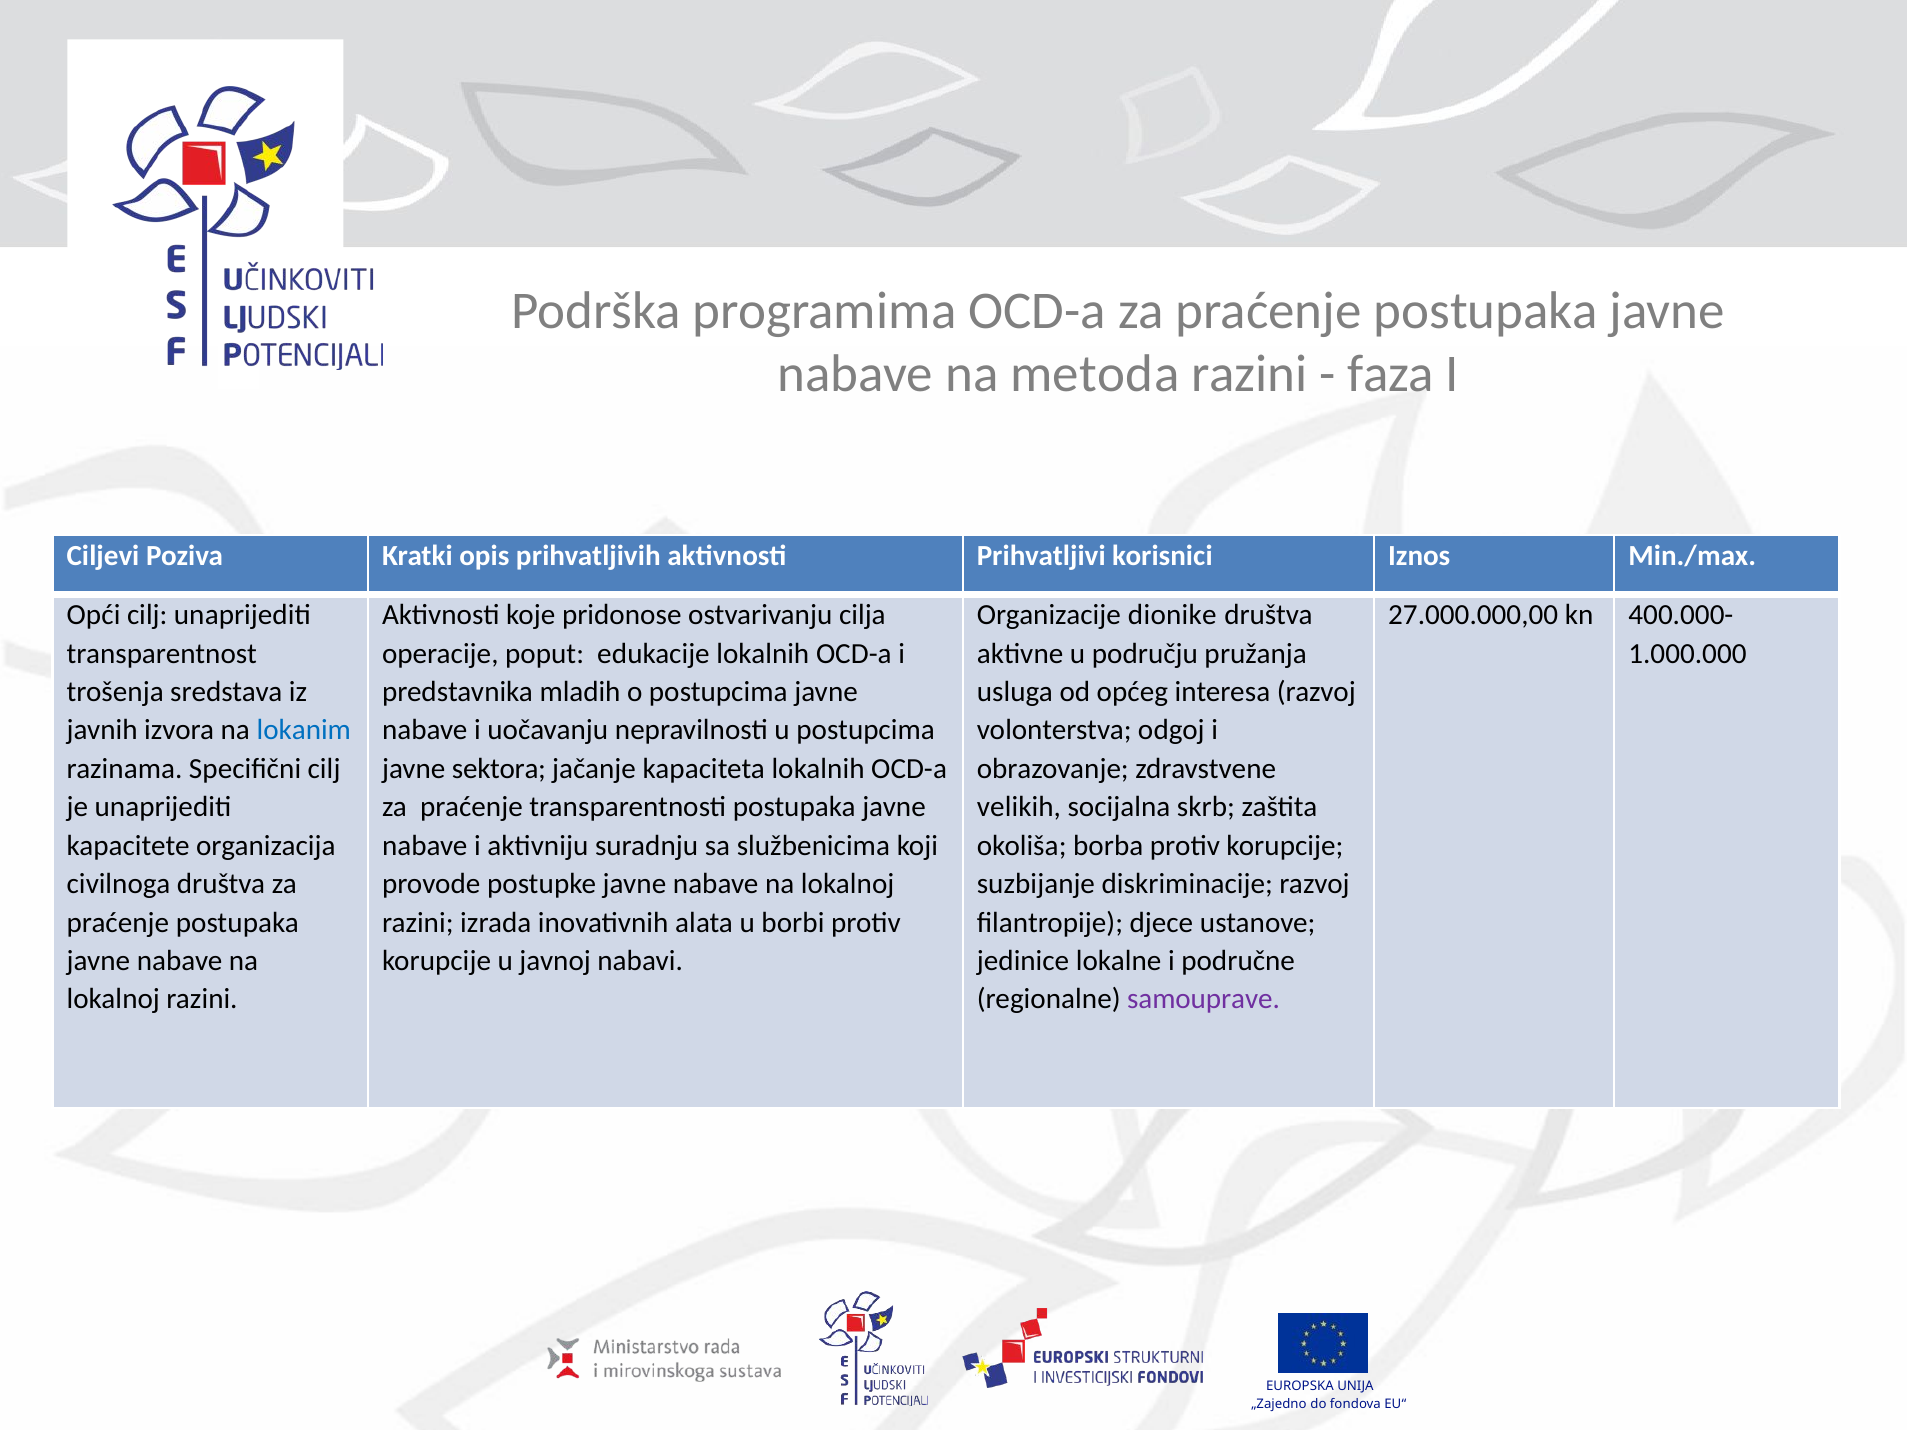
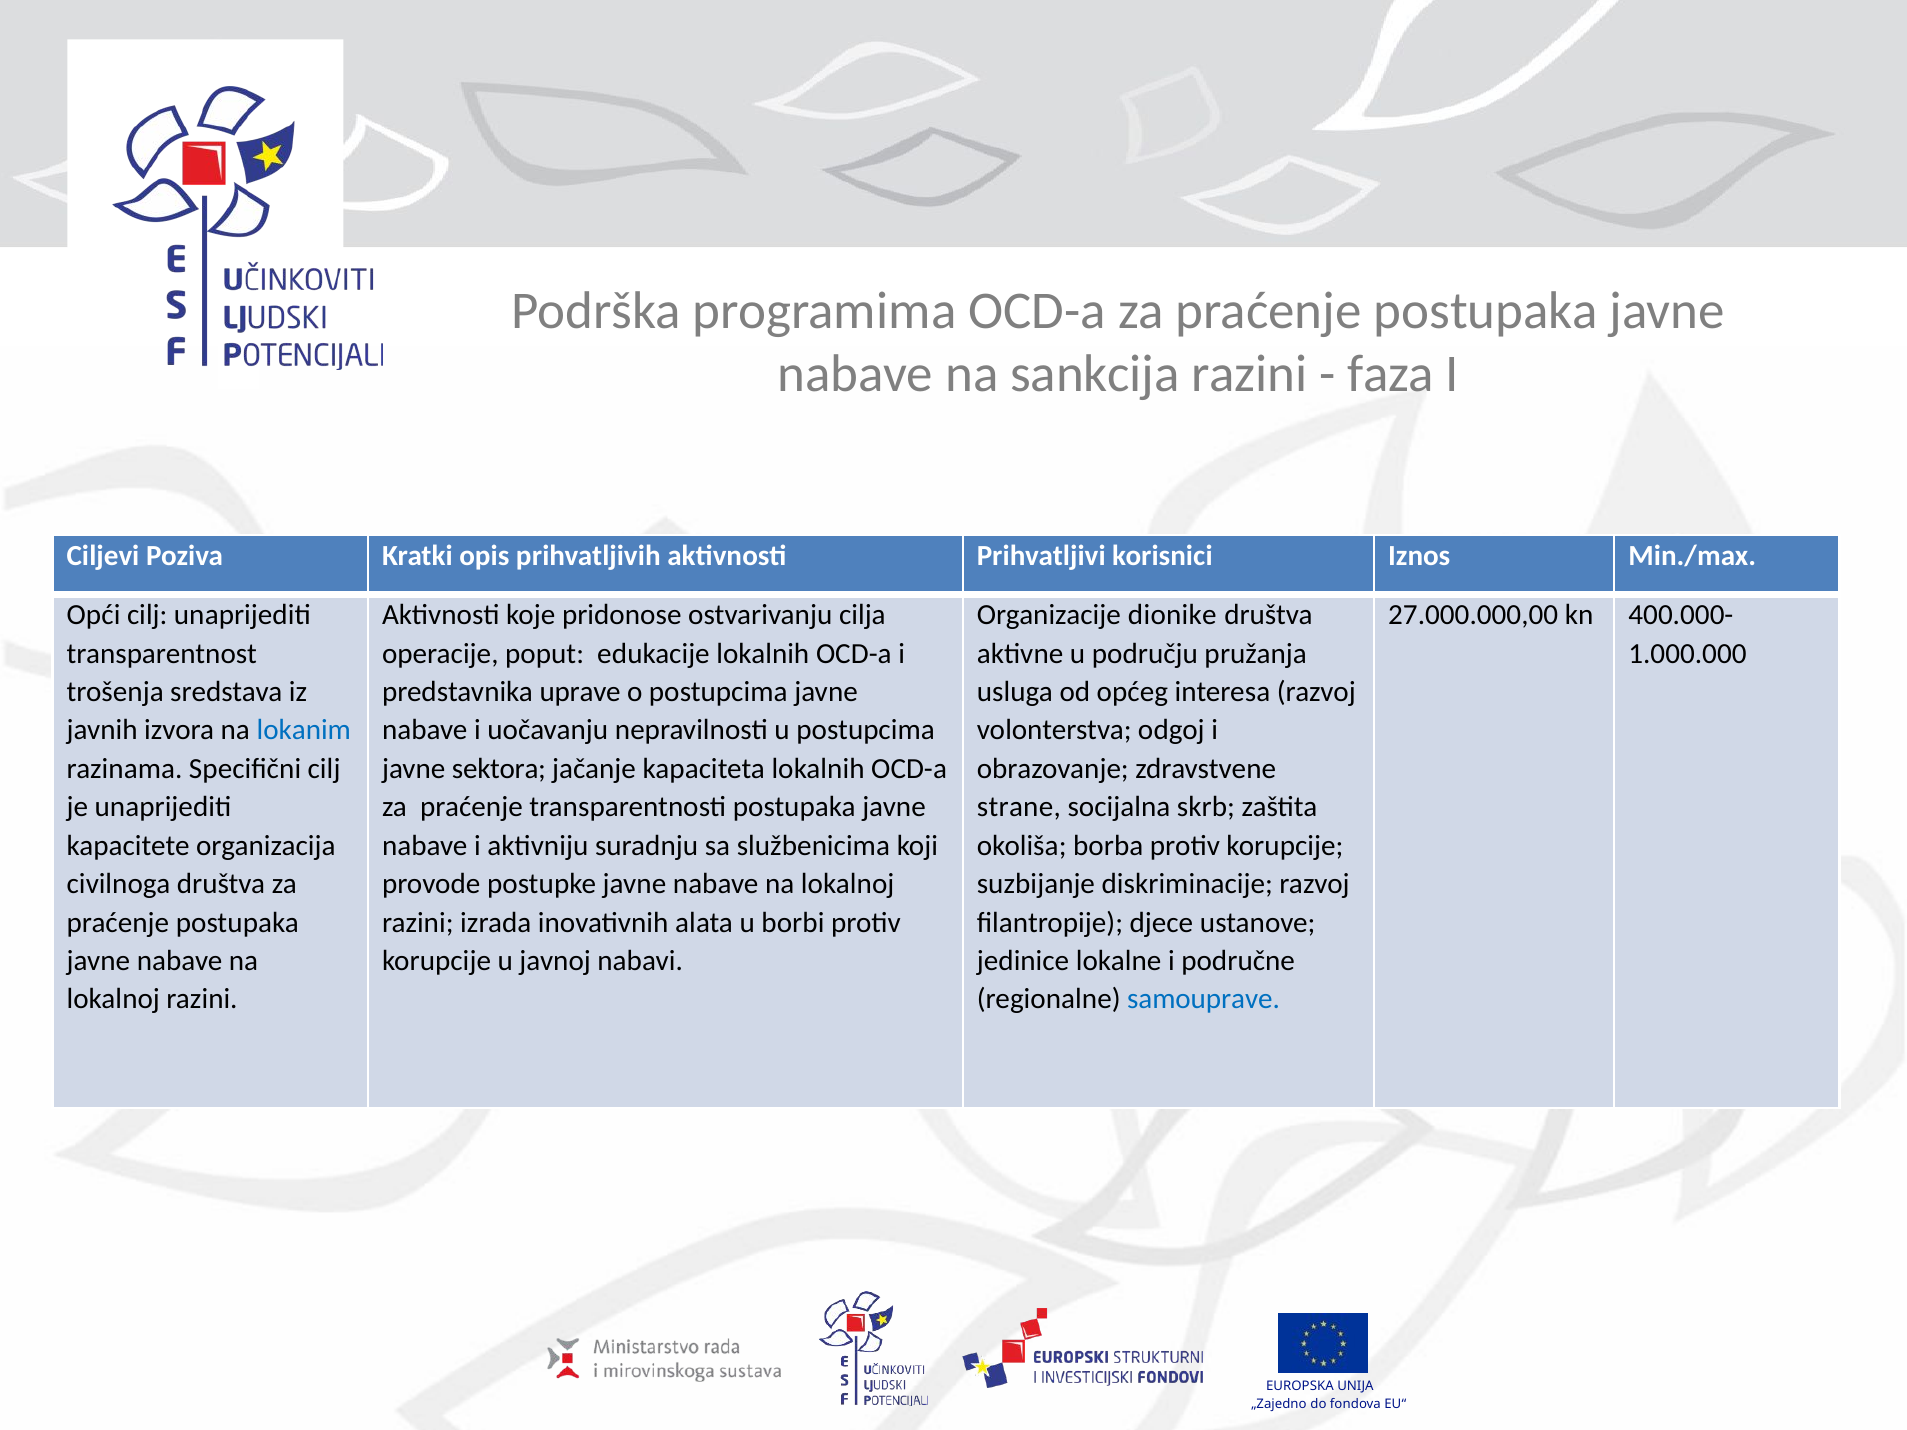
metoda: metoda -> sankcija
mladih: mladih -> uprave
velikih: velikih -> strane
samouprave colour: purple -> blue
